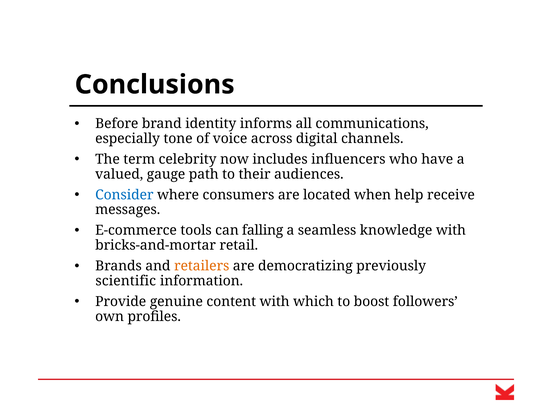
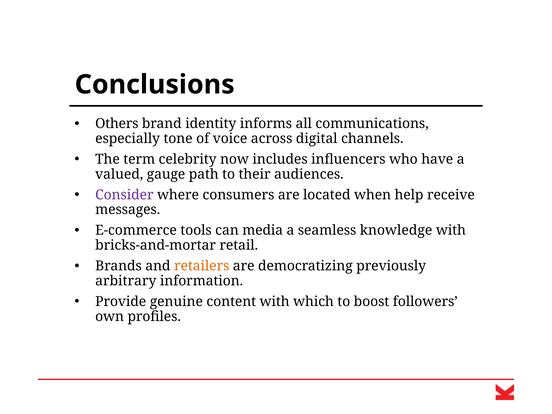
Before: Before -> Others
Consider colour: blue -> purple
falling: falling -> media
scientific: scientific -> arbitrary
